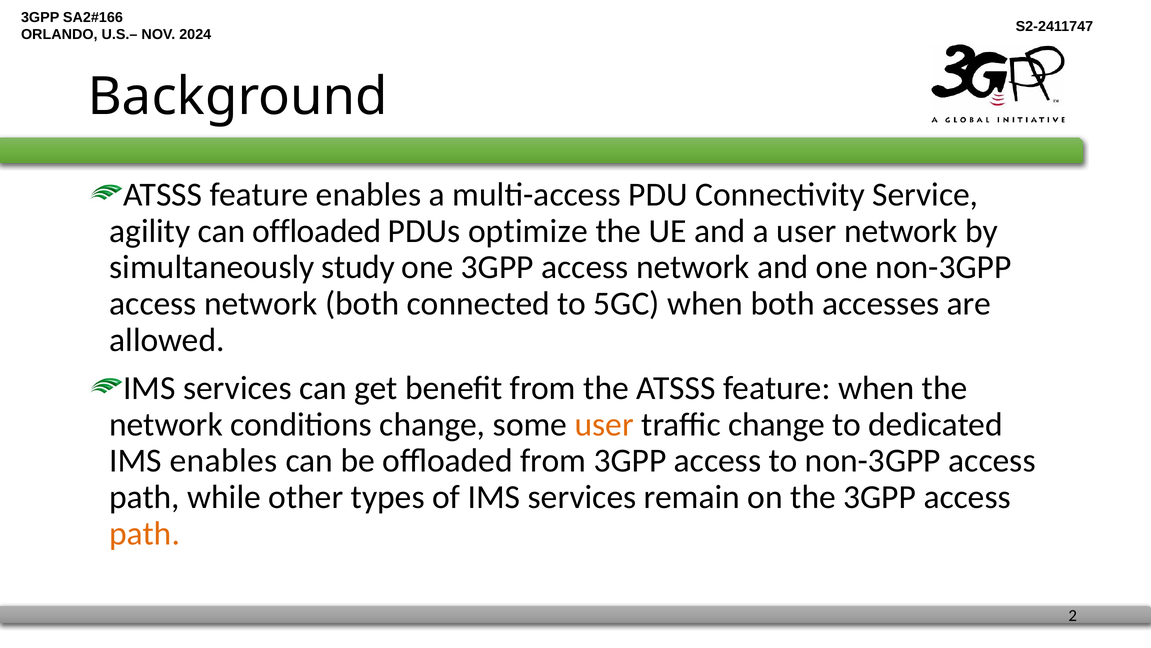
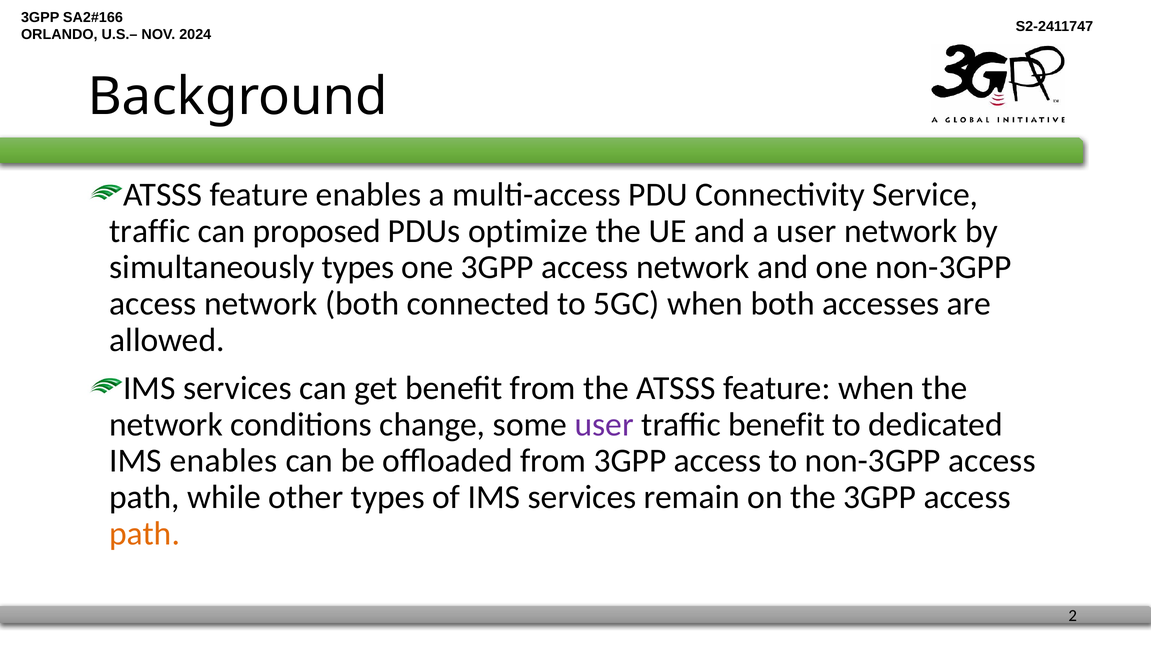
agility at (150, 231): agility -> traffic
can offloaded: offloaded -> proposed
simultaneously study: study -> types
user at (604, 424) colour: orange -> purple
traffic change: change -> benefit
